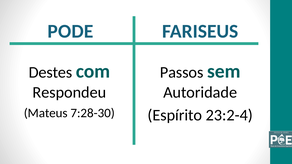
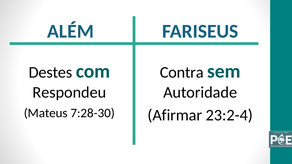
PODE: PODE -> ALÉM
Passos: Passos -> Contra
Espírito: Espírito -> Afirmar
